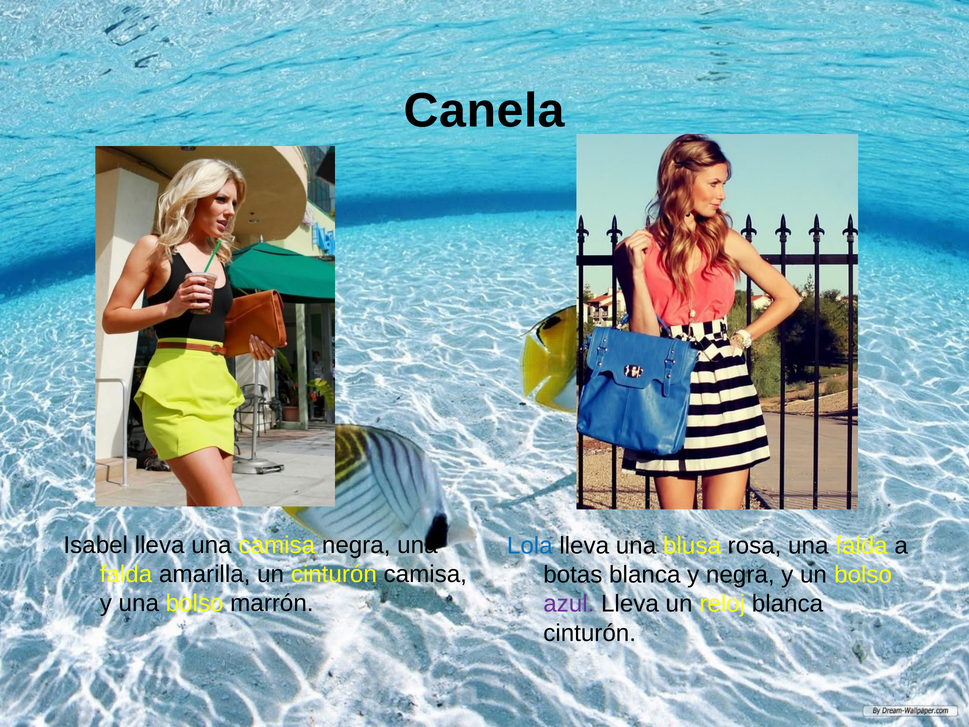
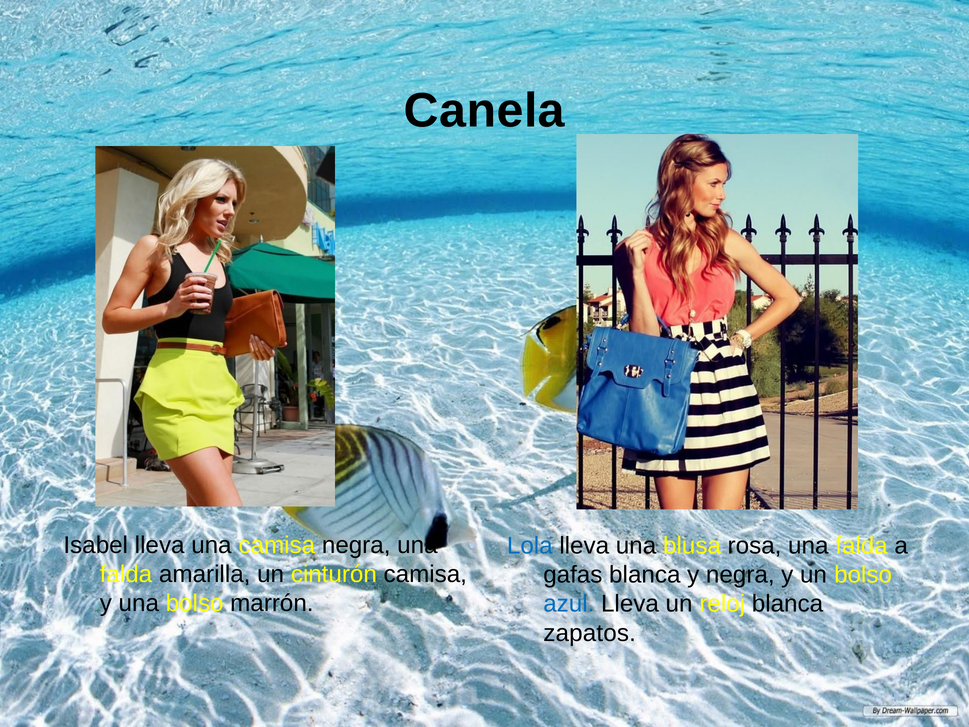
botas: botas -> gafas
azul colour: purple -> blue
cinturón at (590, 633): cinturón -> zapatos
